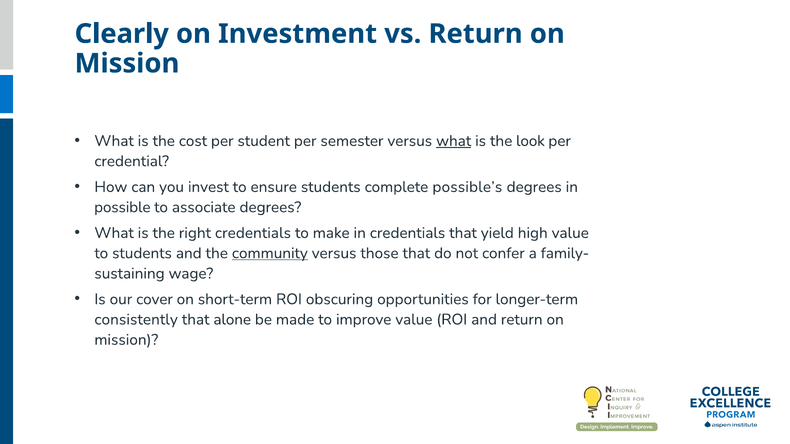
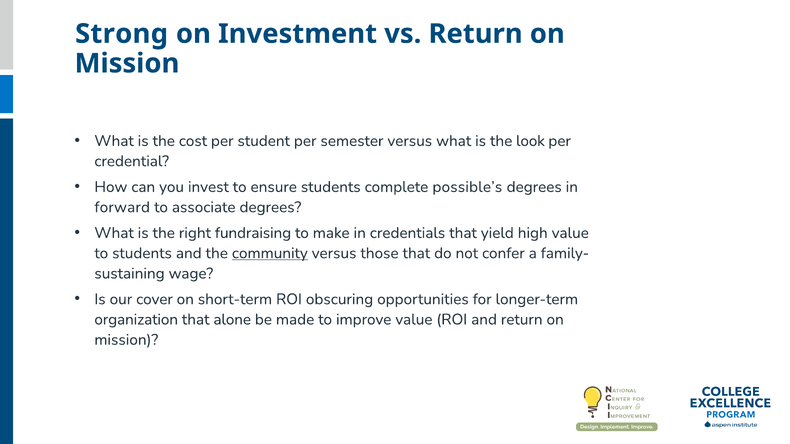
Clearly: Clearly -> Strong
what at (454, 141) underline: present -> none
possible: possible -> forward
right credentials: credentials -> fundraising
consistently: consistently -> organization
